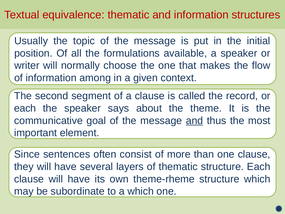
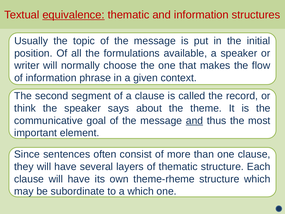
equivalence underline: none -> present
among: among -> phrase
each at (25, 108): each -> think
